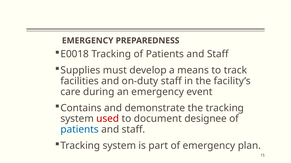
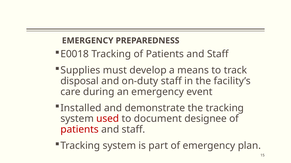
facilities: facilities -> disposal
Contains: Contains -> Installed
patients at (80, 130) colour: blue -> red
